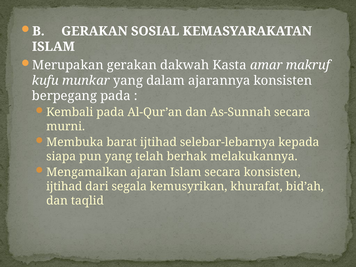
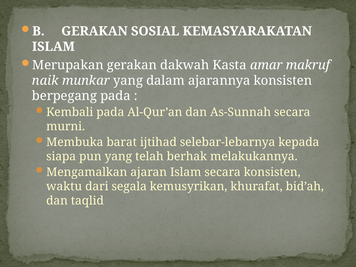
kufu: kufu -> naik
ijtihad at (64, 186): ijtihad -> waktu
